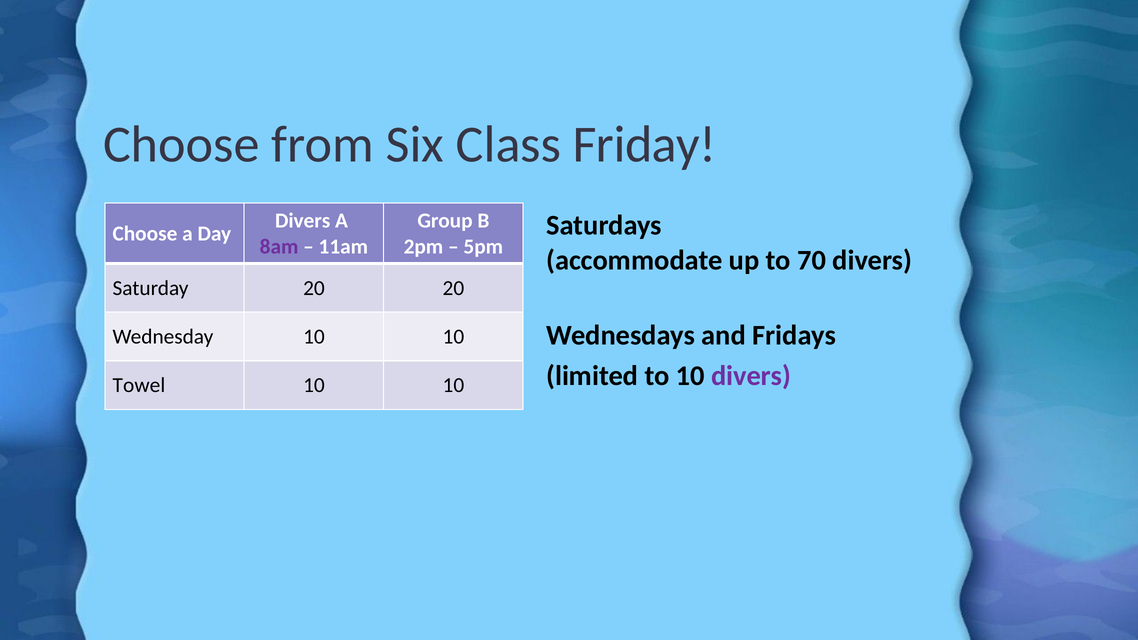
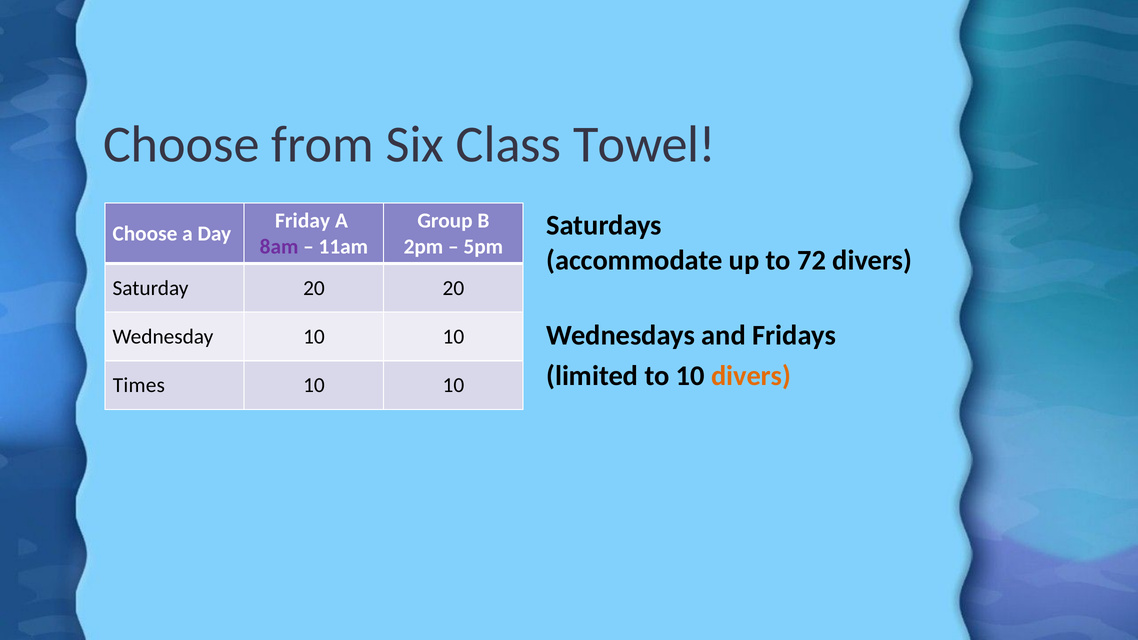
Friday: Friday -> Towel
Divers at (303, 221): Divers -> Friday
70: 70 -> 72
divers at (751, 376) colour: purple -> orange
Towel: Towel -> Times
